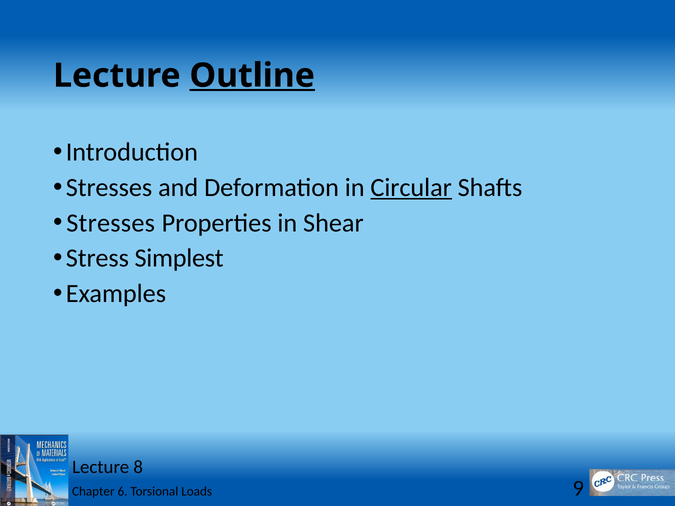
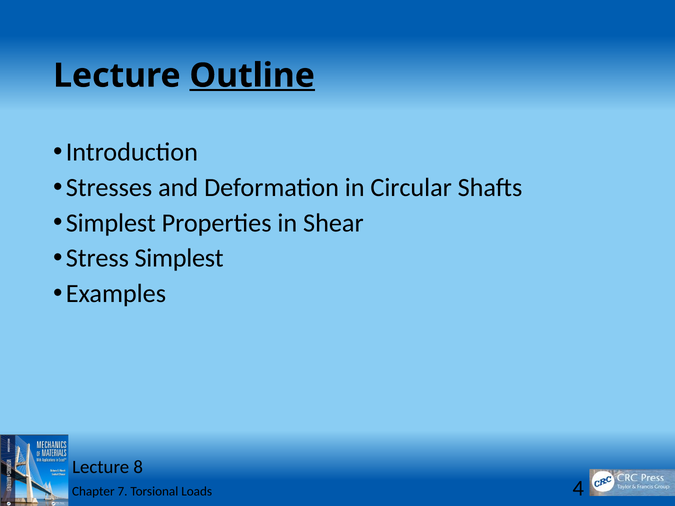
Circular underline: present -> none
Stresses at (111, 223): Stresses -> Simplest
6: 6 -> 7
9: 9 -> 4
